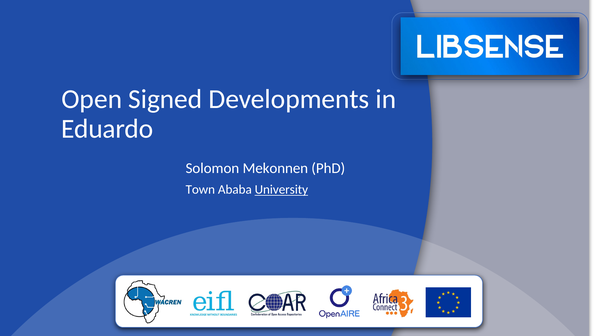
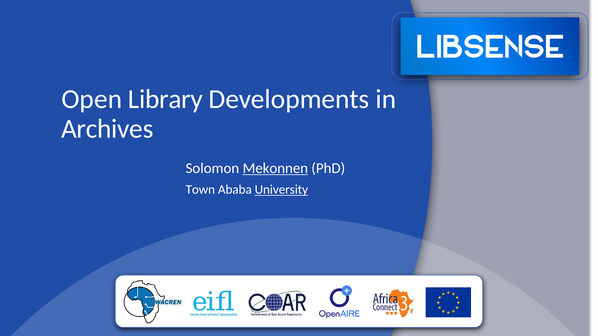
Signed: Signed -> Library
Eduardo: Eduardo -> Archives
Mekonnen underline: none -> present
